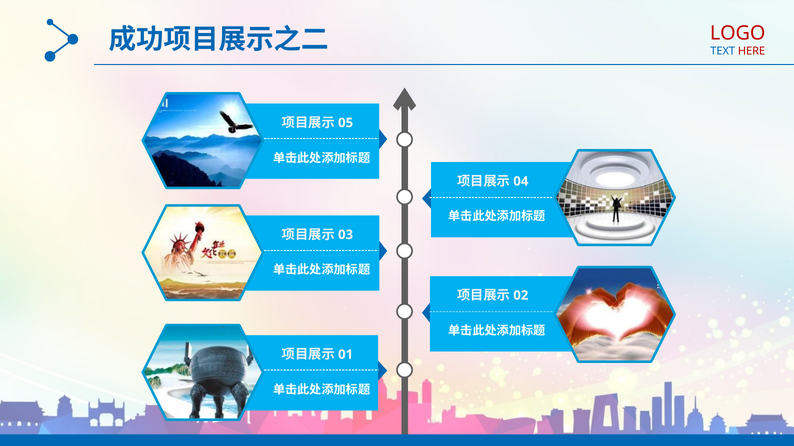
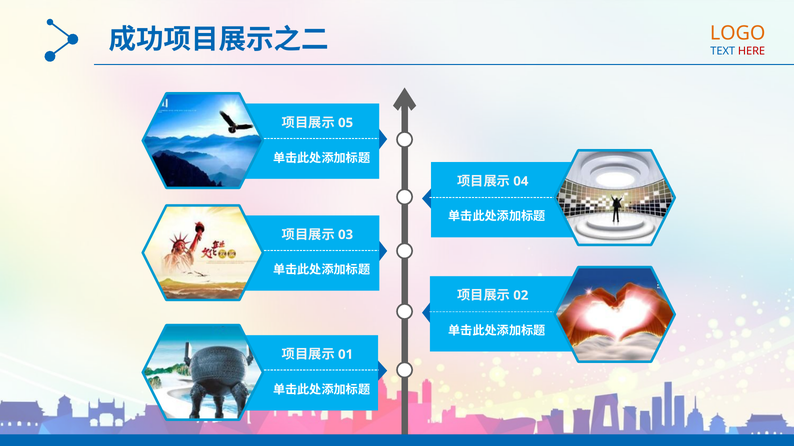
LOGO colour: red -> orange
